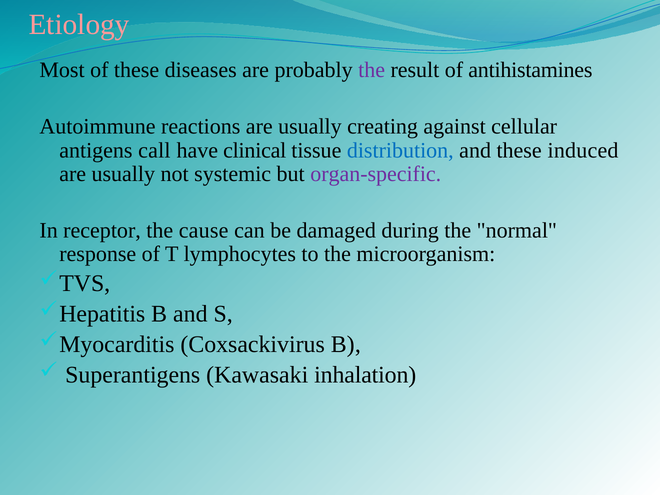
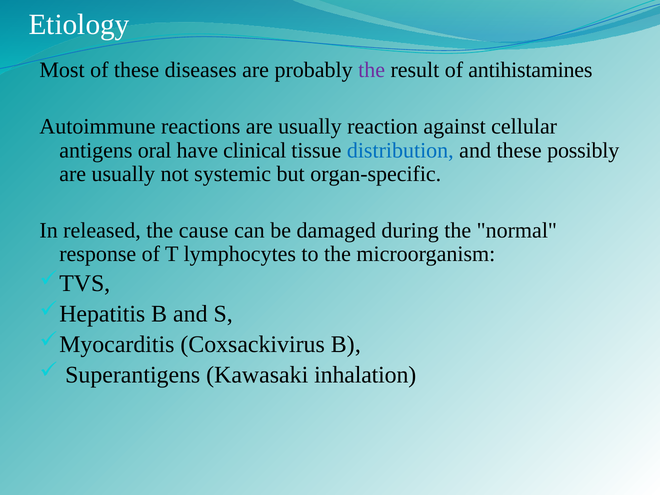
Etiology colour: pink -> white
creating: creating -> reaction
call: call -> oral
induced: induced -> possibly
organ-specific colour: purple -> black
receptor: receptor -> released
